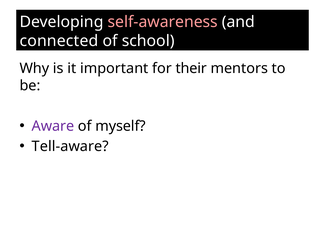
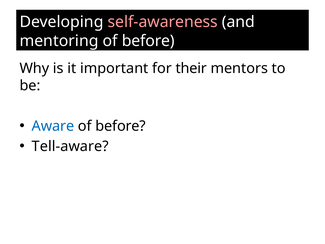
connected: connected -> mentoring
school at (148, 41): school -> before
Aware colour: purple -> blue
myself at (121, 126): myself -> before
